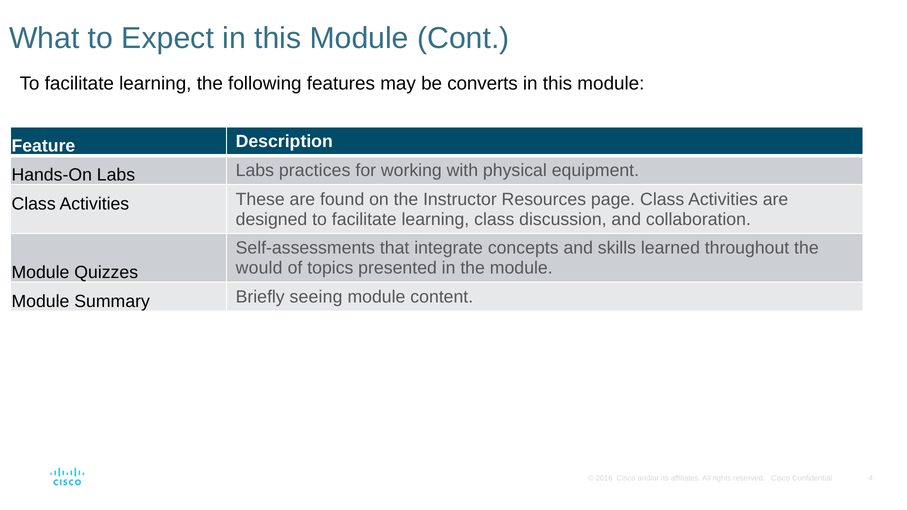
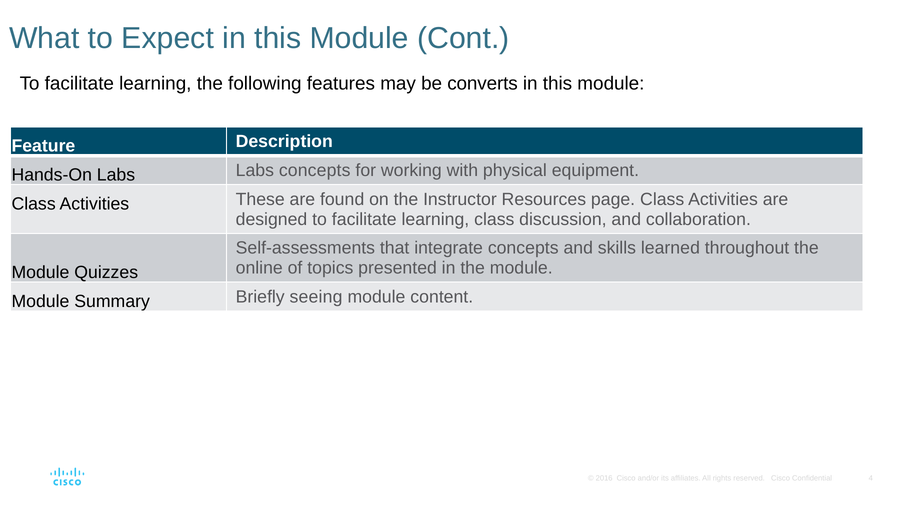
Labs practices: practices -> concepts
would: would -> online
